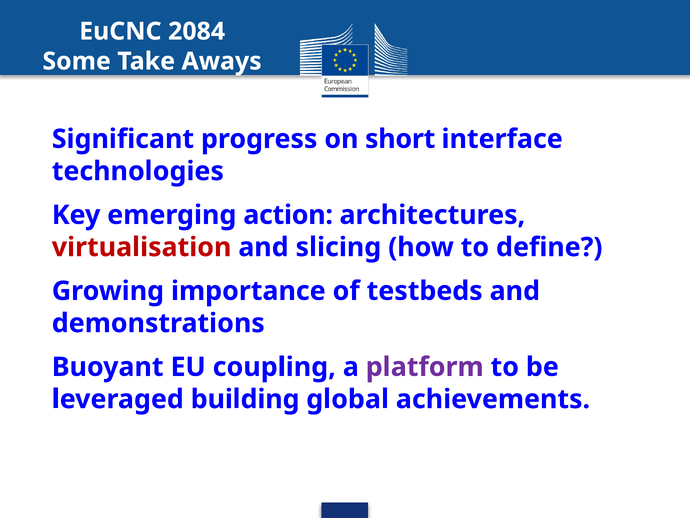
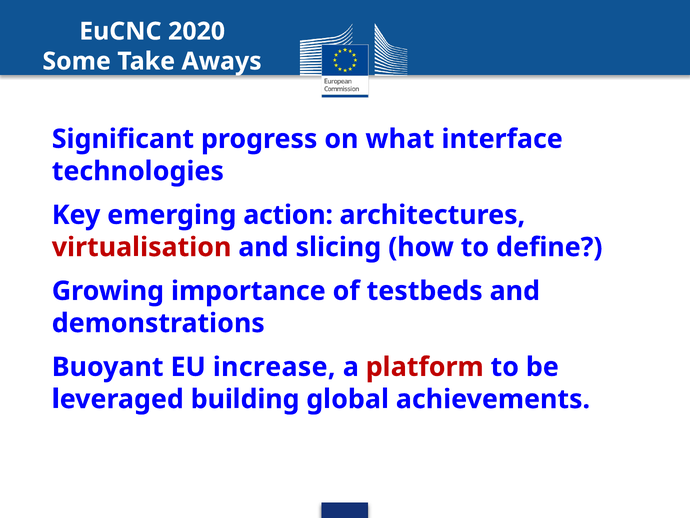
2084: 2084 -> 2020
short: short -> what
coupling: coupling -> increase
platform colour: purple -> red
